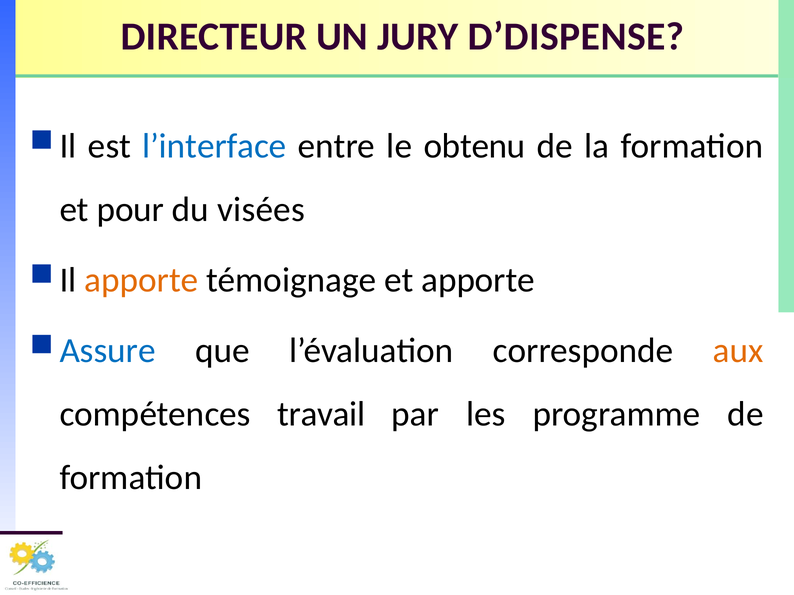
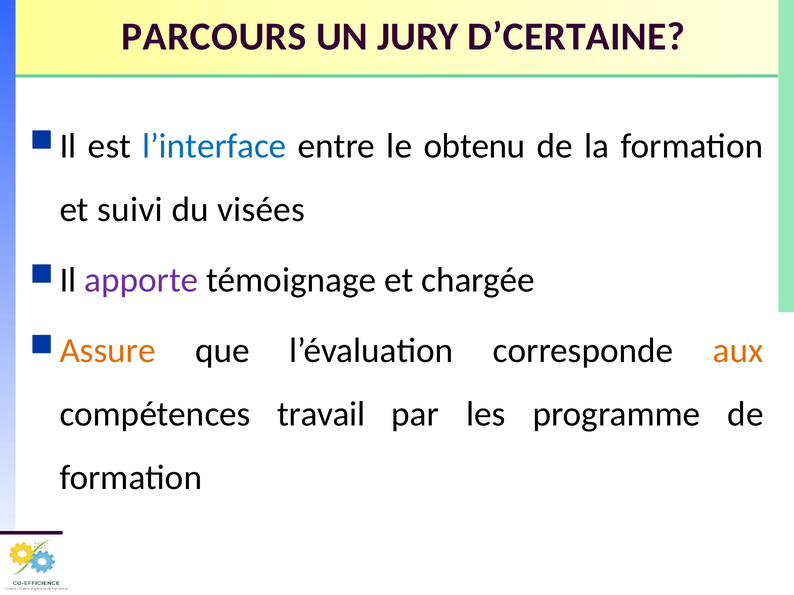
DIRECTEUR: DIRECTEUR -> PARCOURS
D’DISPENSE: D’DISPENSE -> D’CERTAINE
pour: pour -> suivi
apporte at (141, 281) colour: orange -> purple
et apporte: apporte -> chargée
Assure colour: blue -> orange
